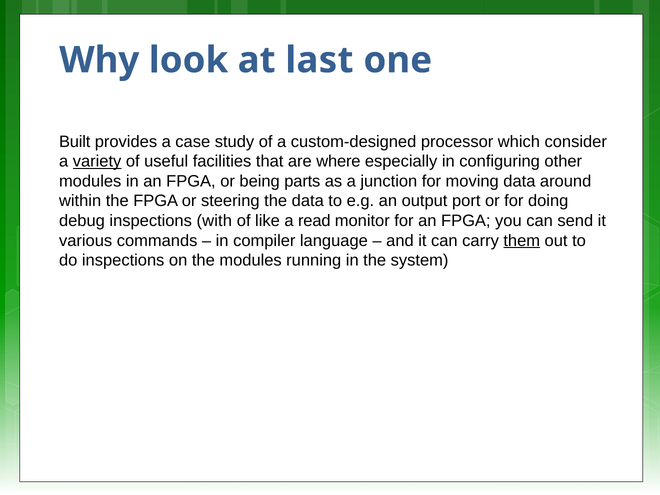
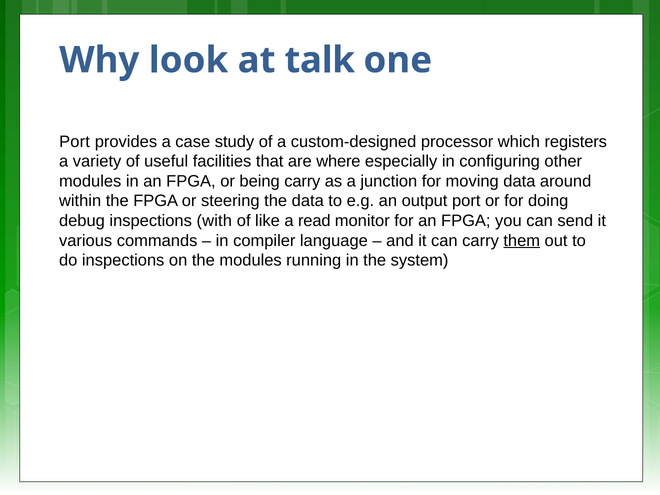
last: last -> talk
Built at (75, 142): Built -> Port
consider: consider -> registers
variety underline: present -> none
being parts: parts -> carry
